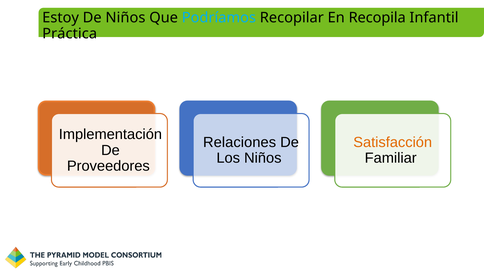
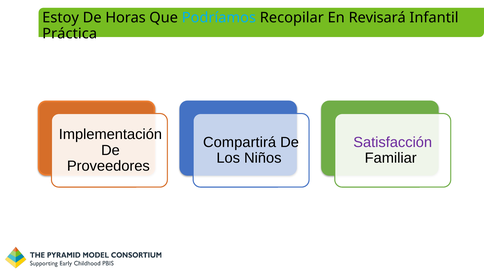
De Niños: Niños -> Horas
Recopila: Recopila -> Revisará
Relaciones: Relaciones -> Compartirá
Satisfacción colour: orange -> purple
